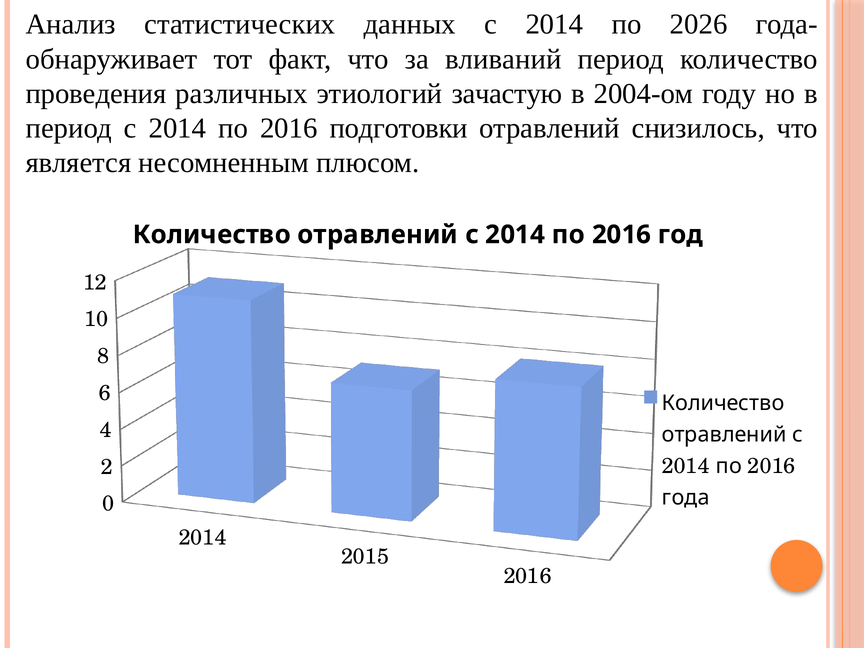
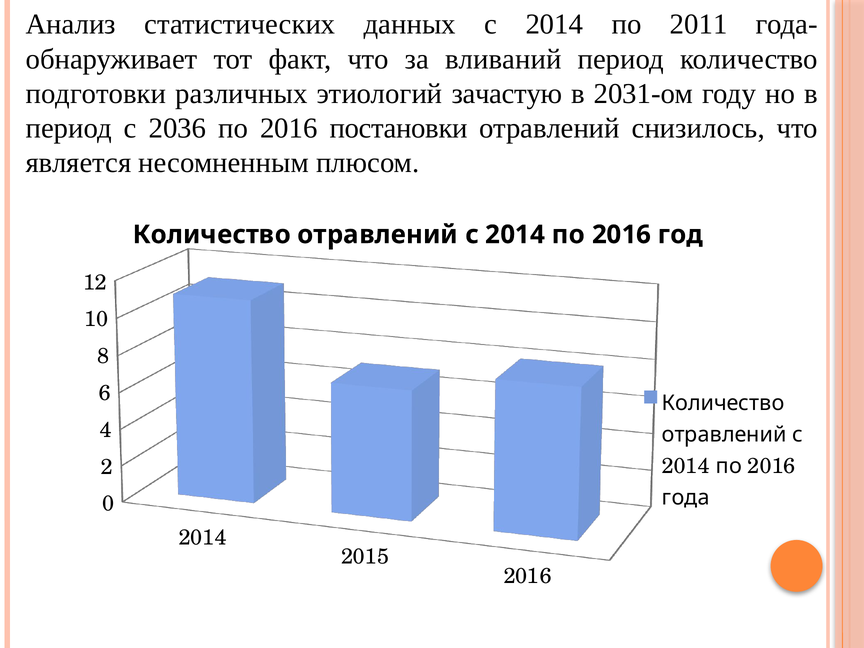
2026: 2026 -> 2011
проведения: проведения -> подготовки
2004-ом: 2004-ом -> 2031-ом
период с 2014: 2014 -> 2036
подготовки: подготовки -> постановки
